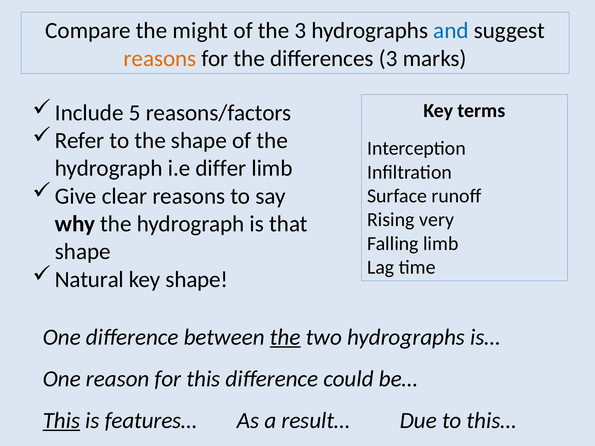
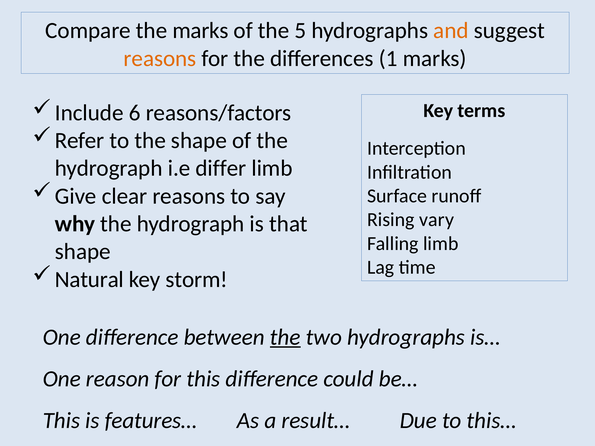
the might: might -> marks
the 3: 3 -> 5
and colour: blue -> orange
differences 3: 3 -> 1
5: 5 -> 6
very: very -> vary
key shape: shape -> storm
This at (61, 421) underline: present -> none
